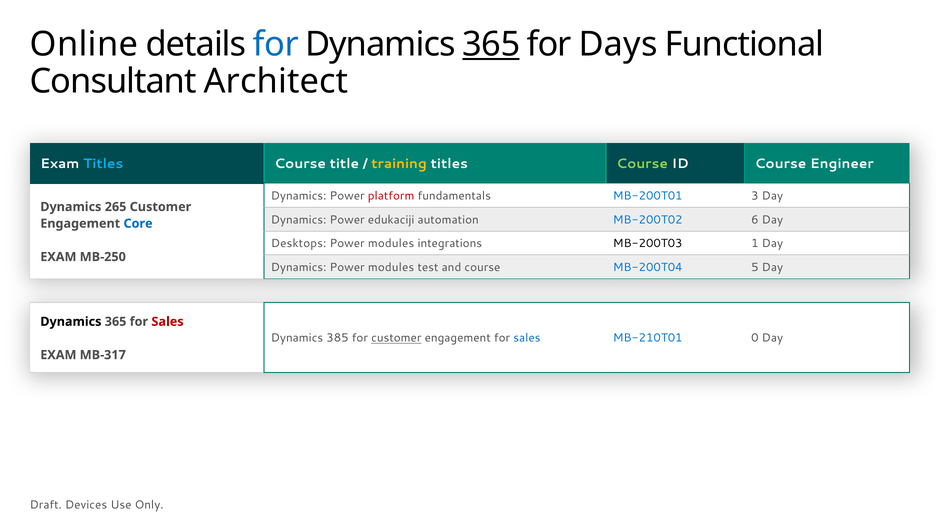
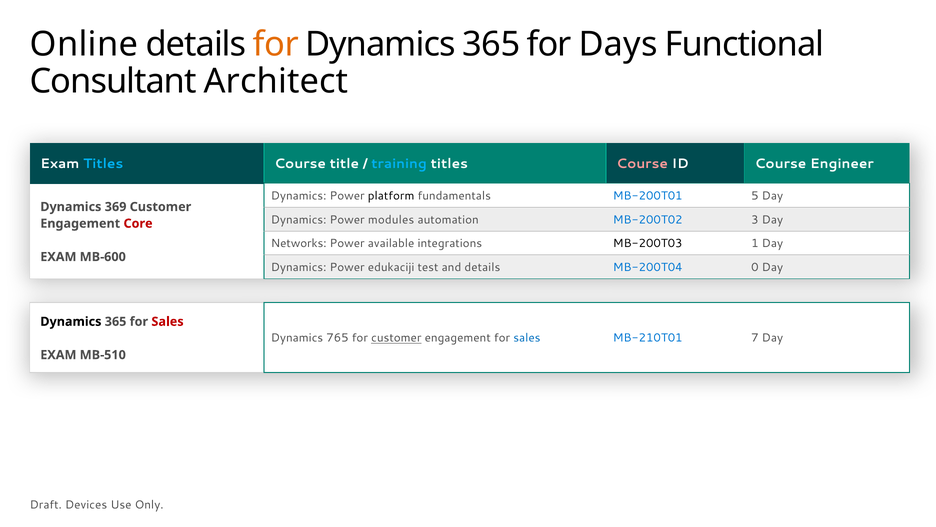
for at (276, 44) colour: blue -> orange
365 at (491, 44) underline: present -> none
training colour: yellow -> light blue
Course at (642, 164) colour: light green -> pink
platform colour: red -> black
3: 3 -> 5
265: 265 -> 369
edukaciji: edukaciji -> modules
6: 6 -> 3
Core colour: blue -> red
Desktops: Desktops -> Networks
modules at (391, 243): modules -> available
MB-250: MB-250 -> MB-600
Dynamics Power modules: modules -> edukaciji
and course: course -> details
5: 5 -> 0
385: 385 -> 765
0: 0 -> 7
MB-317: MB-317 -> MB-510
